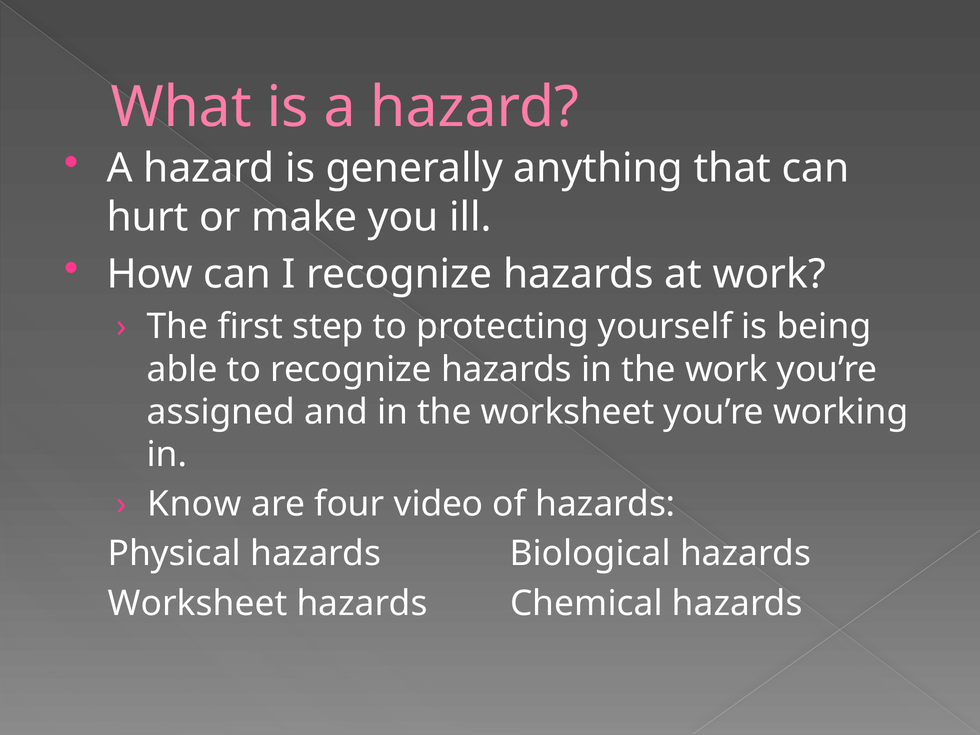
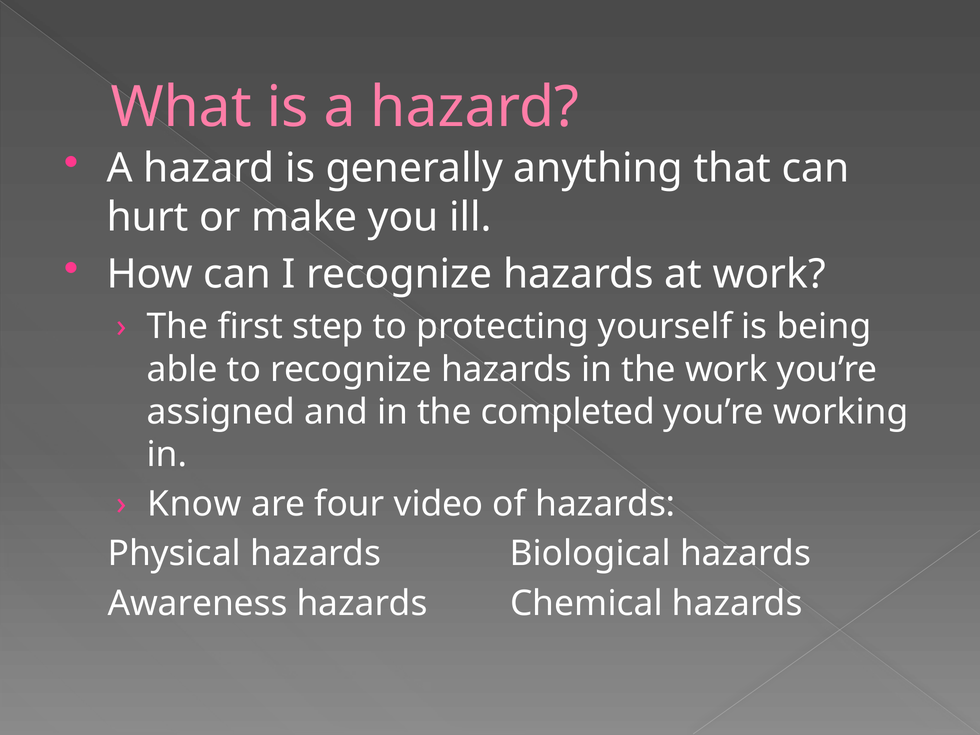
the worksheet: worksheet -> completed
Worksheet at (197, 603): Worksheet -> Awareness
